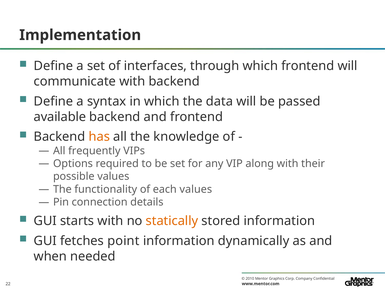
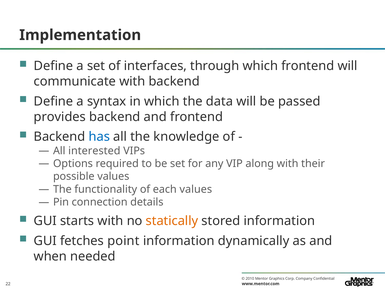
available: available -> provides
has colour: orange -> blue
frequently: frequently -> interested
